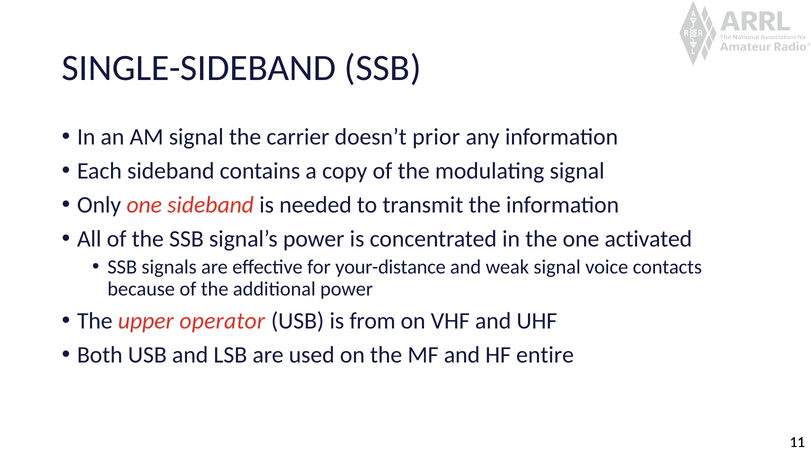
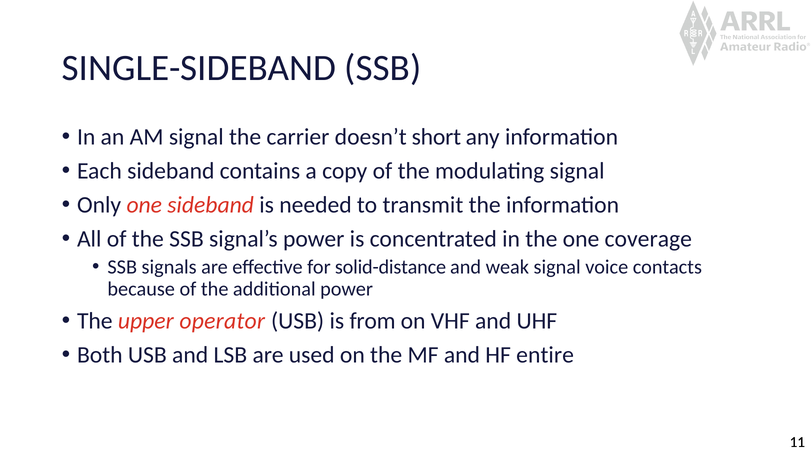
prior: prior -> short
activated: activated -> coverage
your-distance: your-distance -> solid-distance
